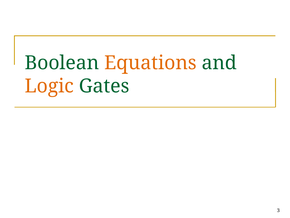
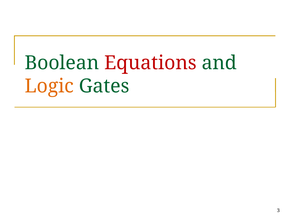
Equations colour: orange -> red
